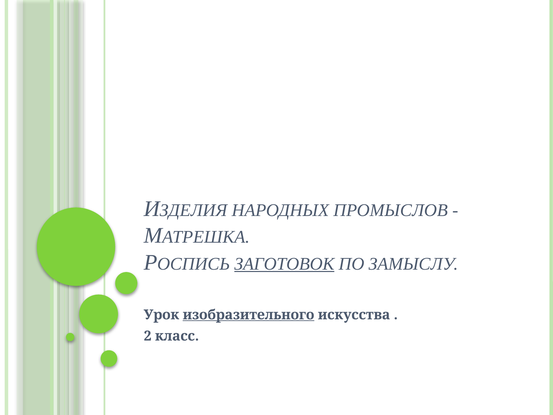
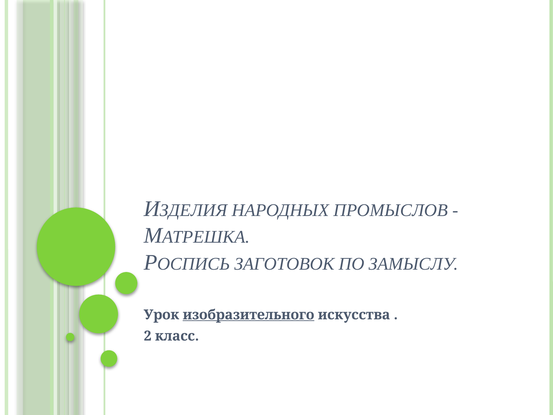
ЗАГОТОВОК underline: present -> none
